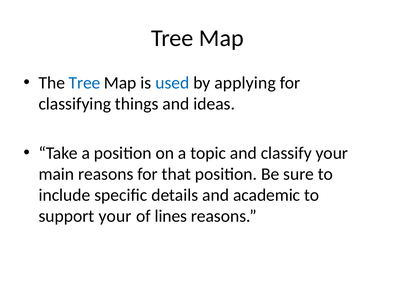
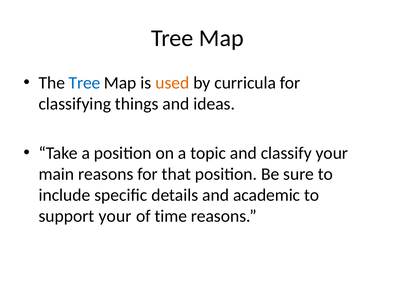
used colour: blue -> orange
applying: applying -> curricula
lines: lines -> time
